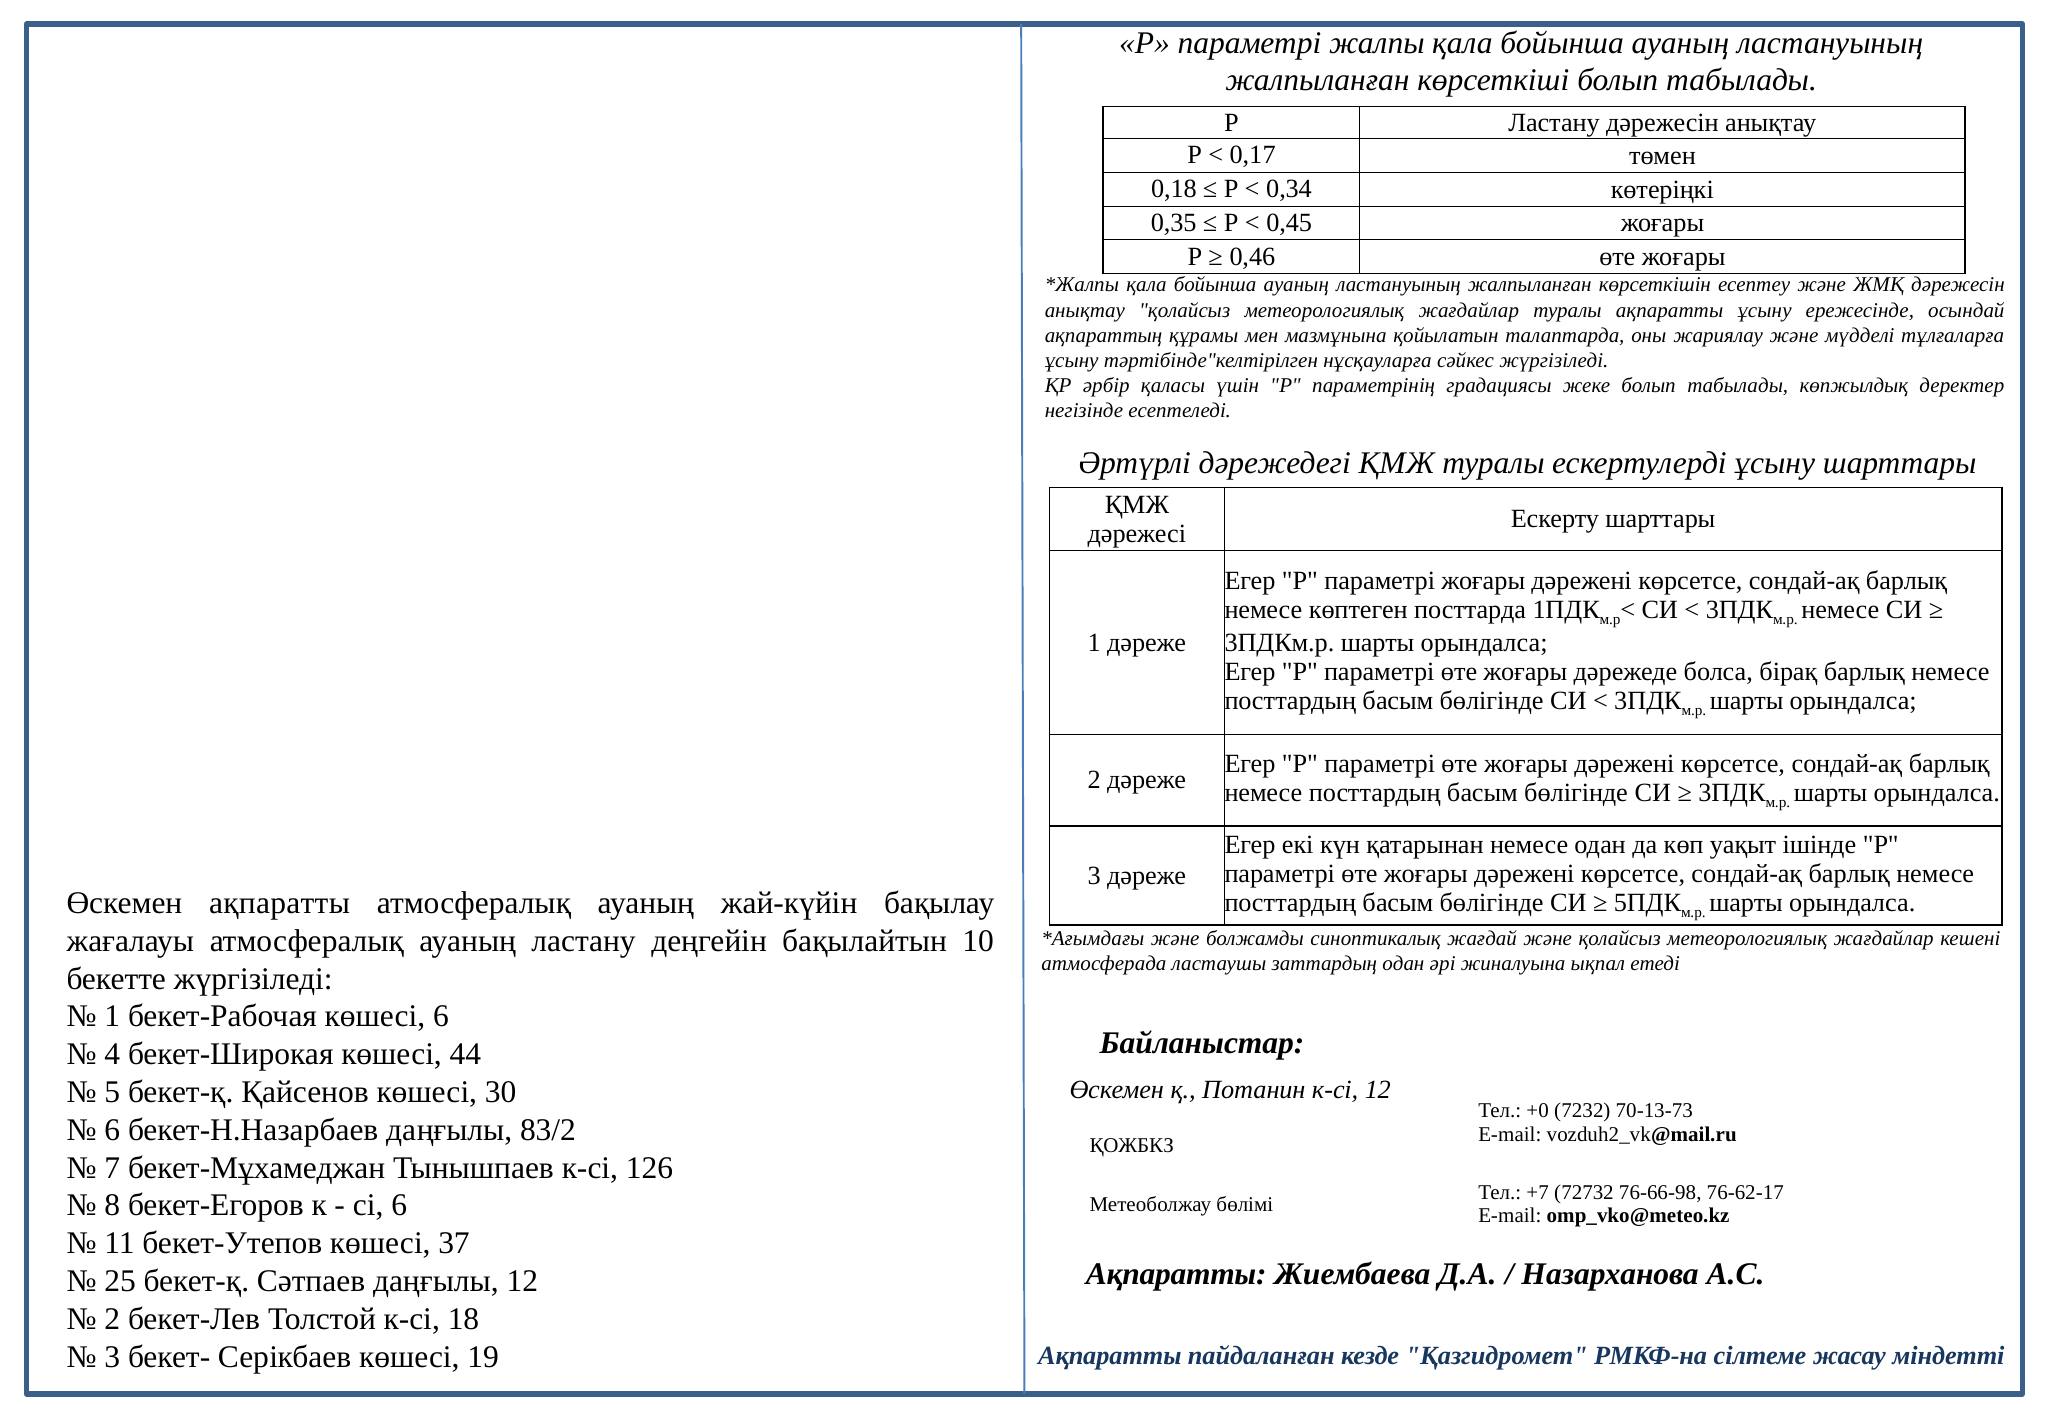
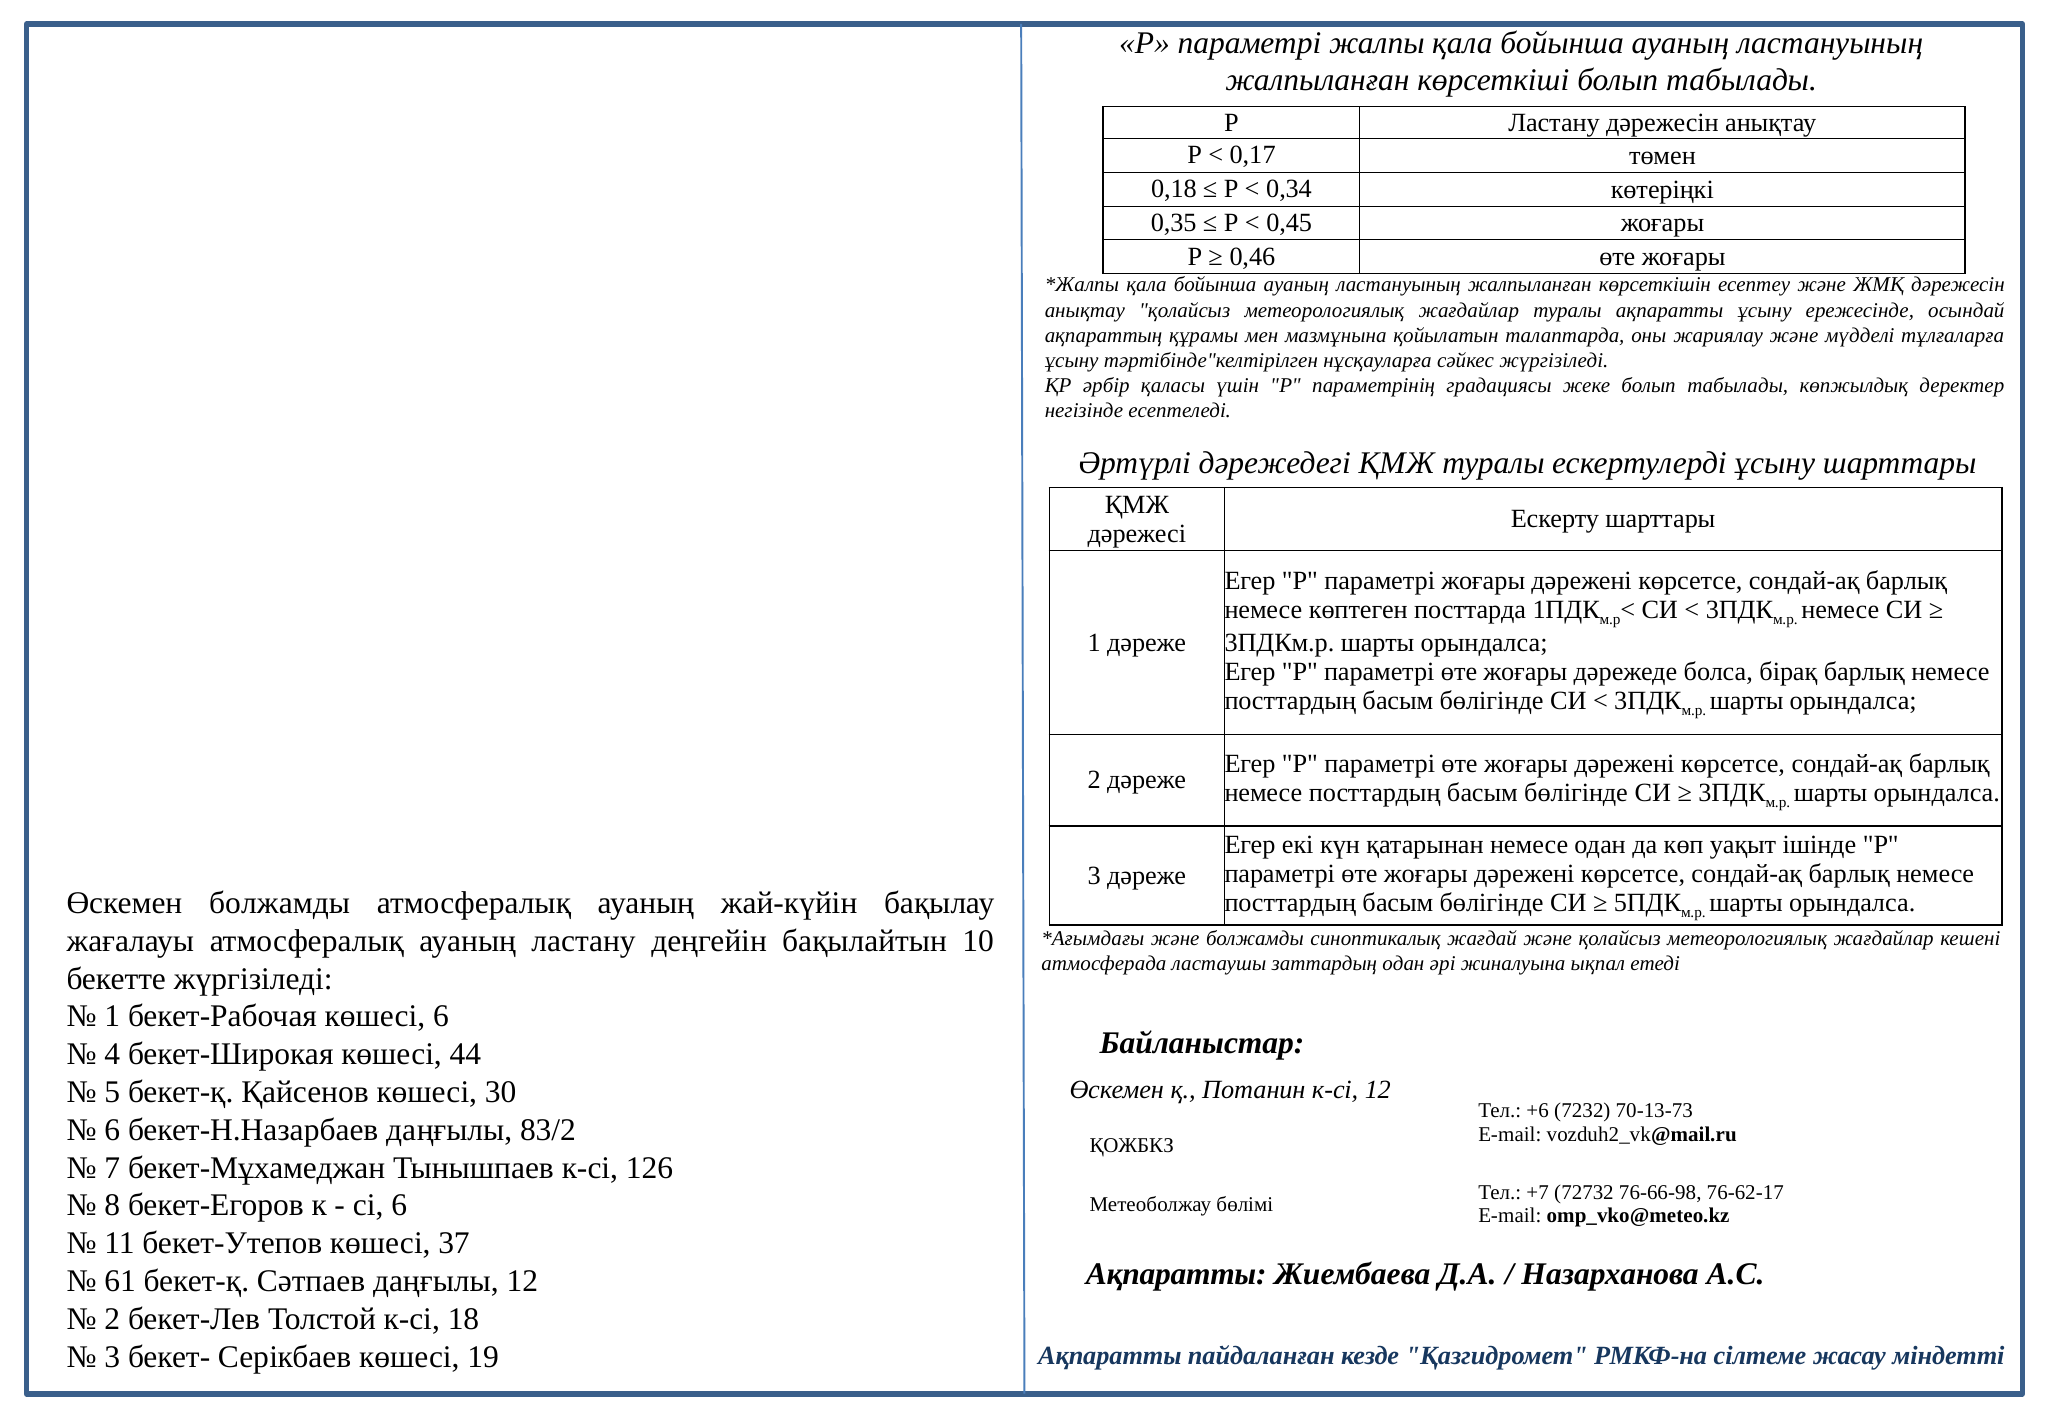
Өскемен ақпаратты: ақпаратты -> болжамды
+0: +0 -> +6
25: 25 -> 61
